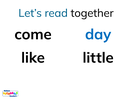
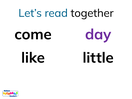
day colour: blue -> purple
